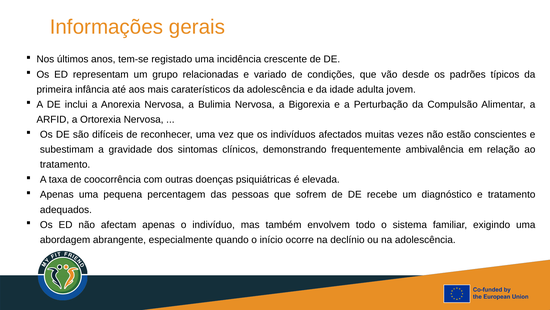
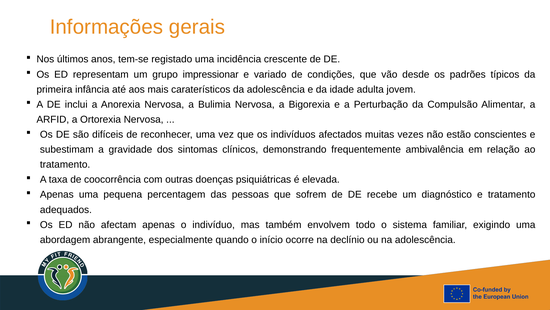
relacionadas: relacionadas -> impressionar
